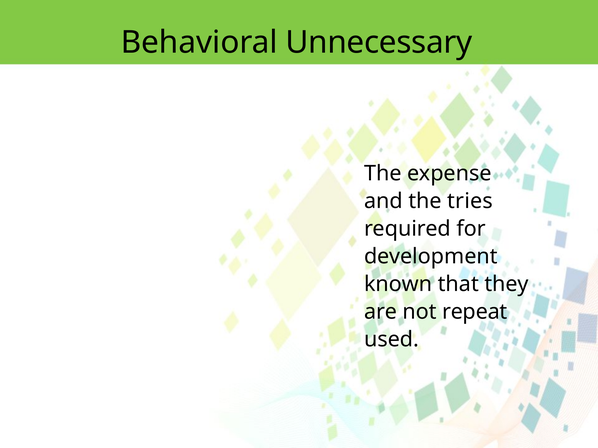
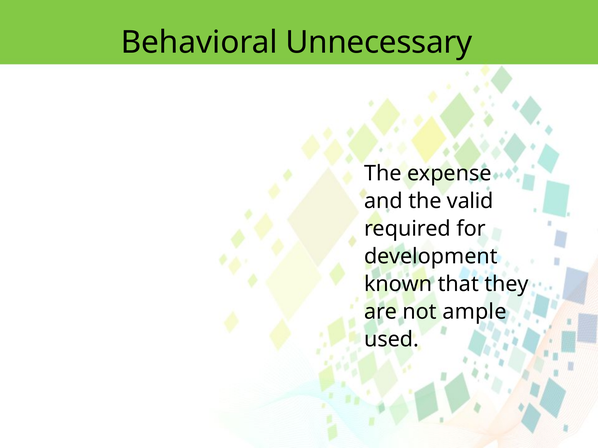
tries: tries -> valid
repeat: repeat -> ample
